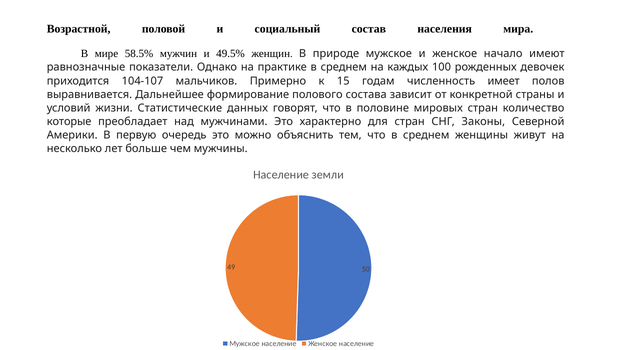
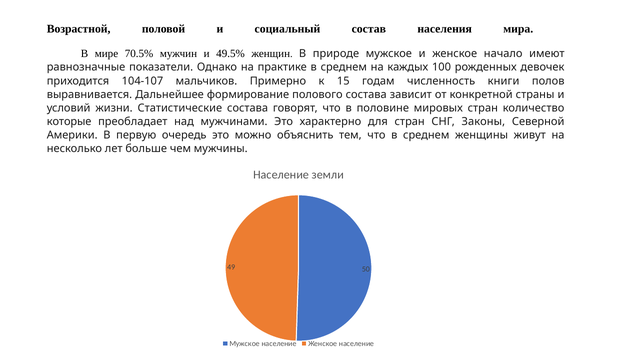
58.5%: 58.5% -> 70.5%
имеет: имеет -> книги
Статистические данных: данных -> состава
